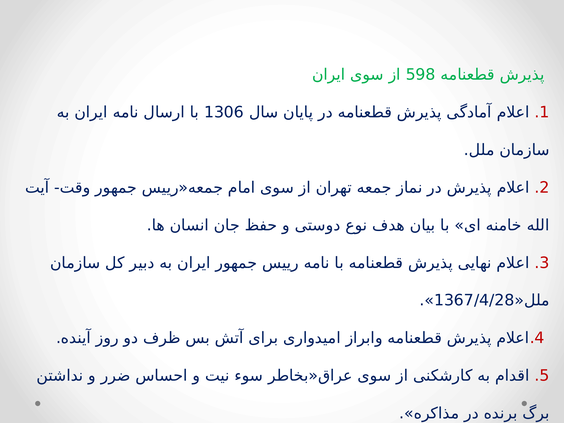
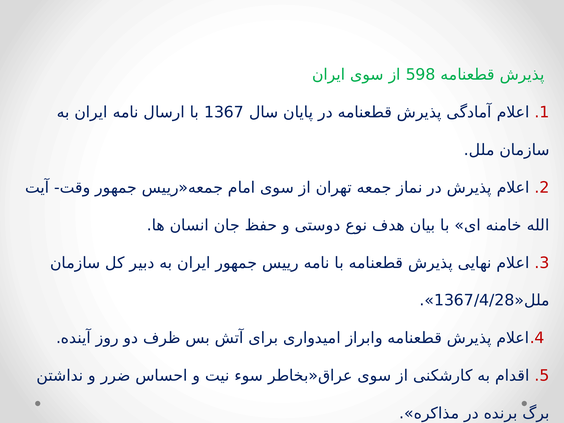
1306: 1306 -> 1367
